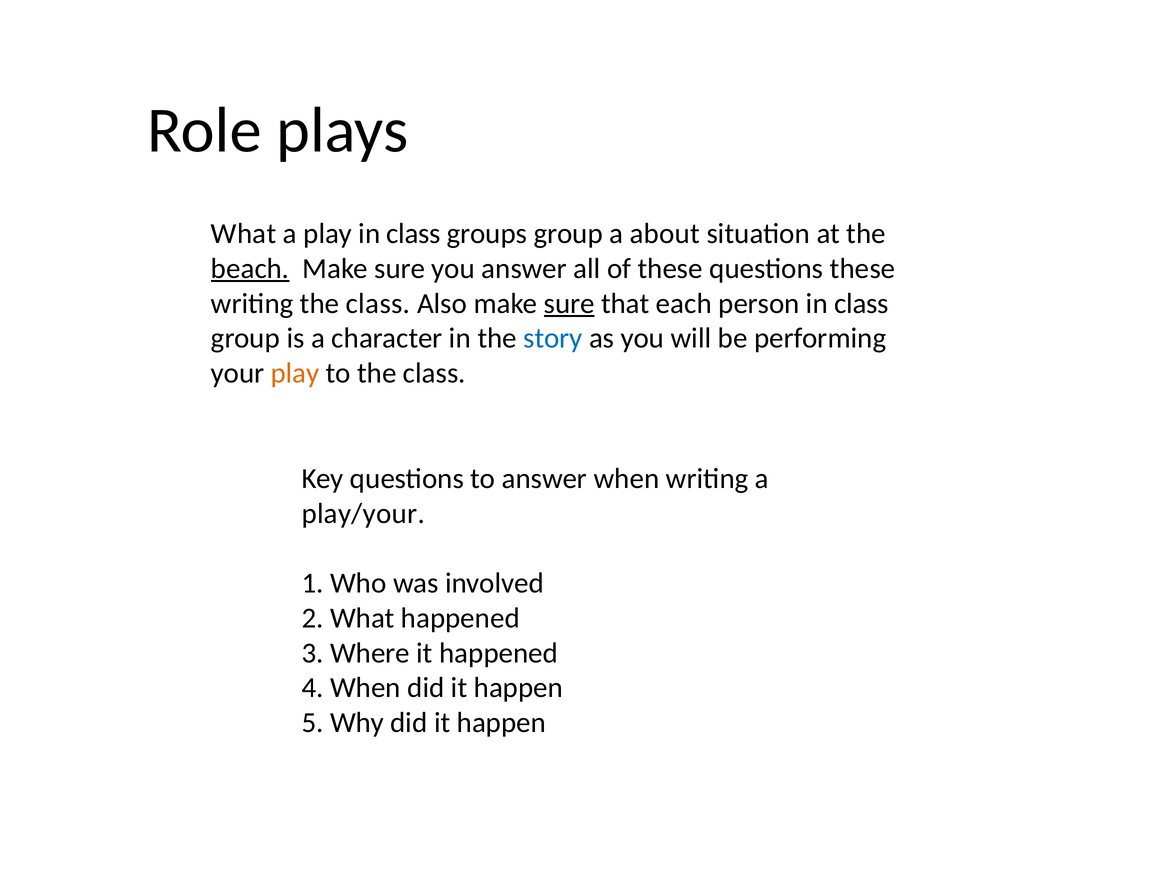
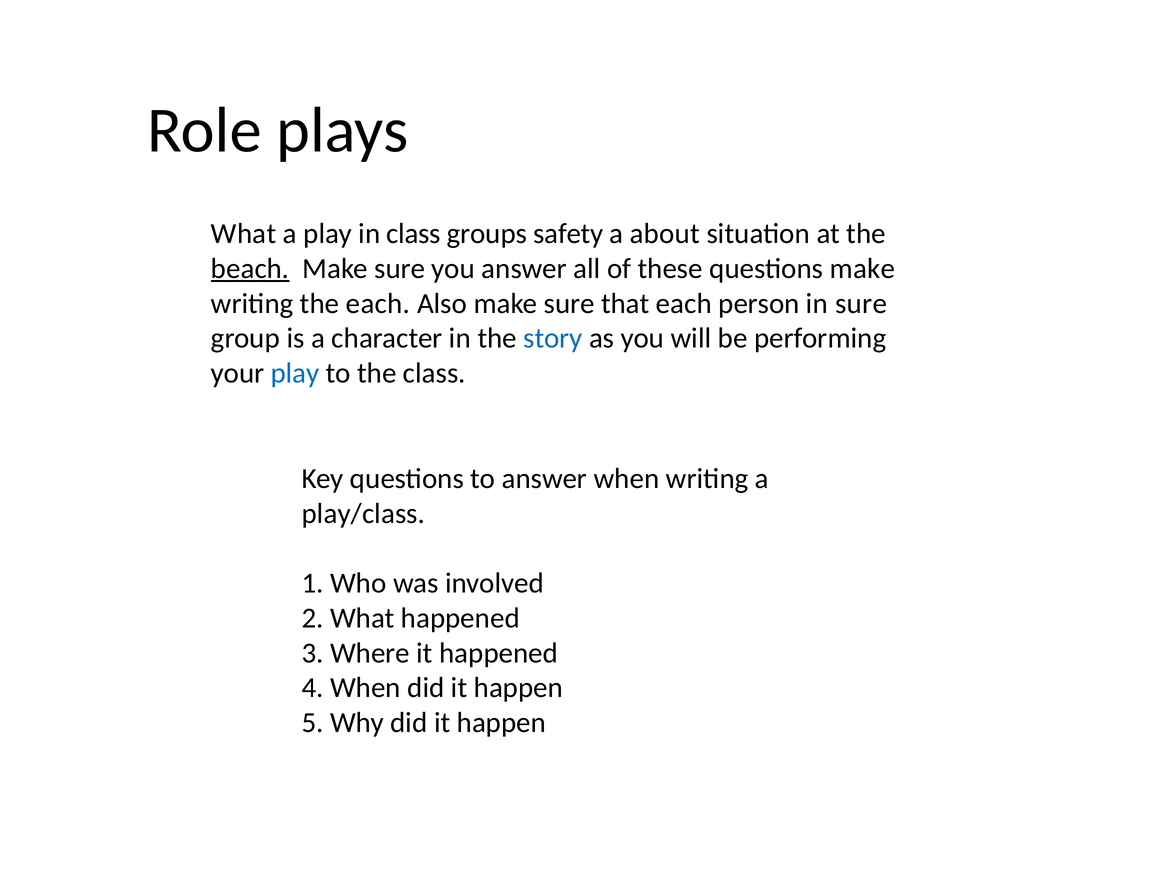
groups group: group -> safety
questions these: these -> make
writing the class: class -> each
sure at (569, 303) underline: present -> none
person in class: class -> sure
play at (295, 373) colour: orange -> blue
play/your: play/your -> play/class
